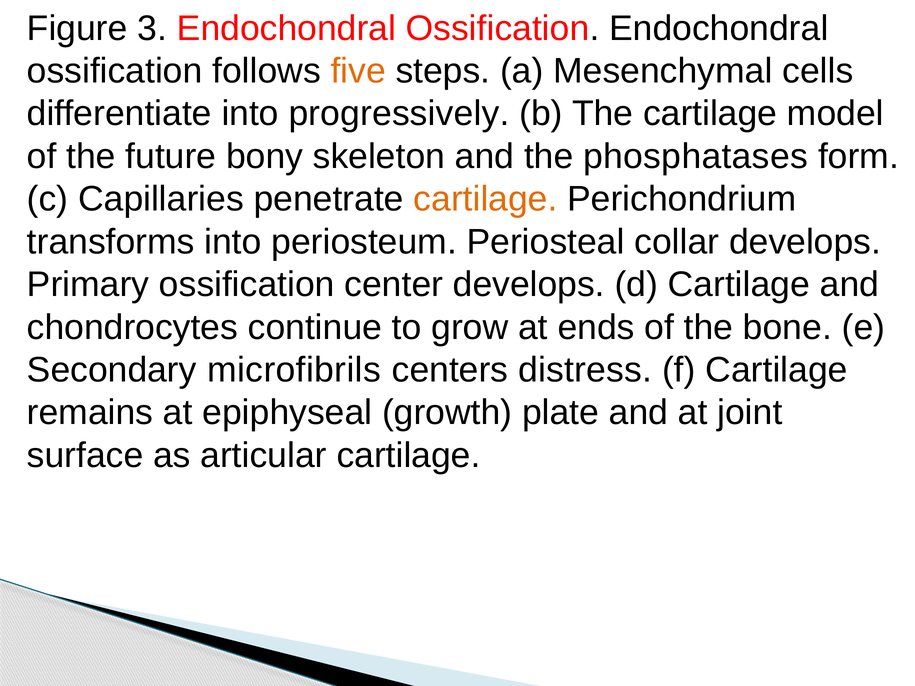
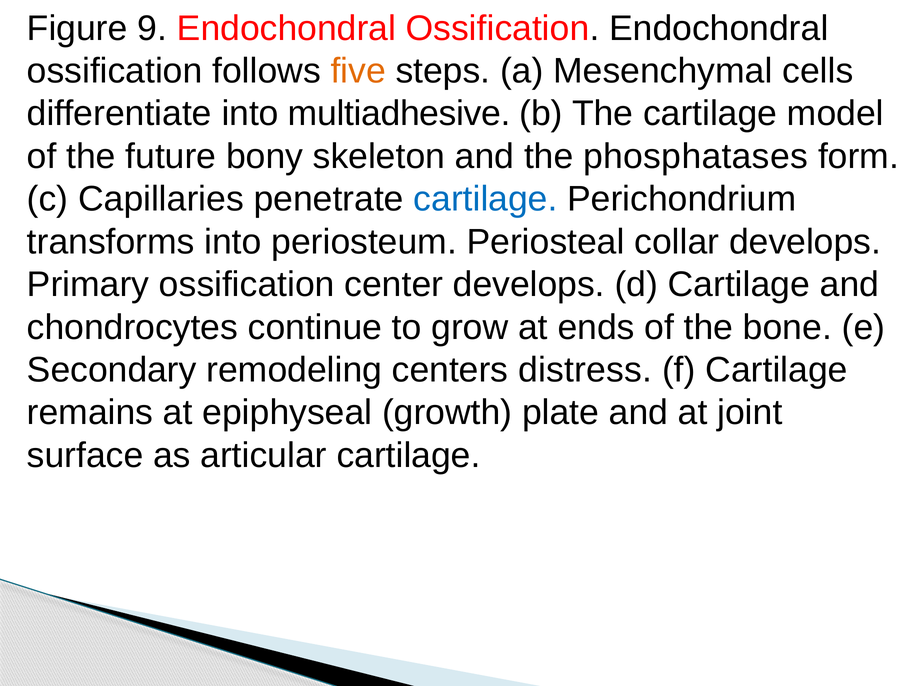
3: 3 -> 9
progressively: progressively -> multiadhesive
cartilage at (485, 199) colour: orange -> blue
microfibrils: microfibrils -> remodeling
